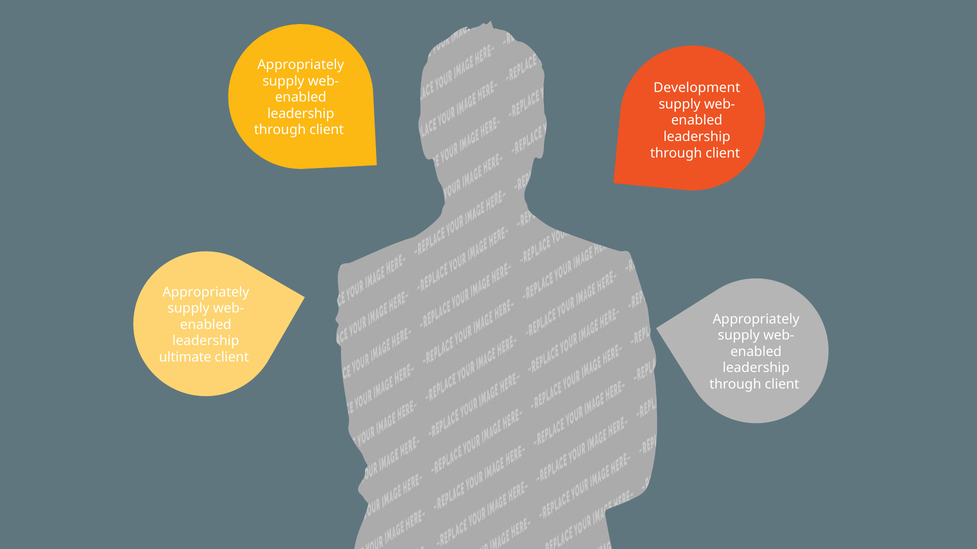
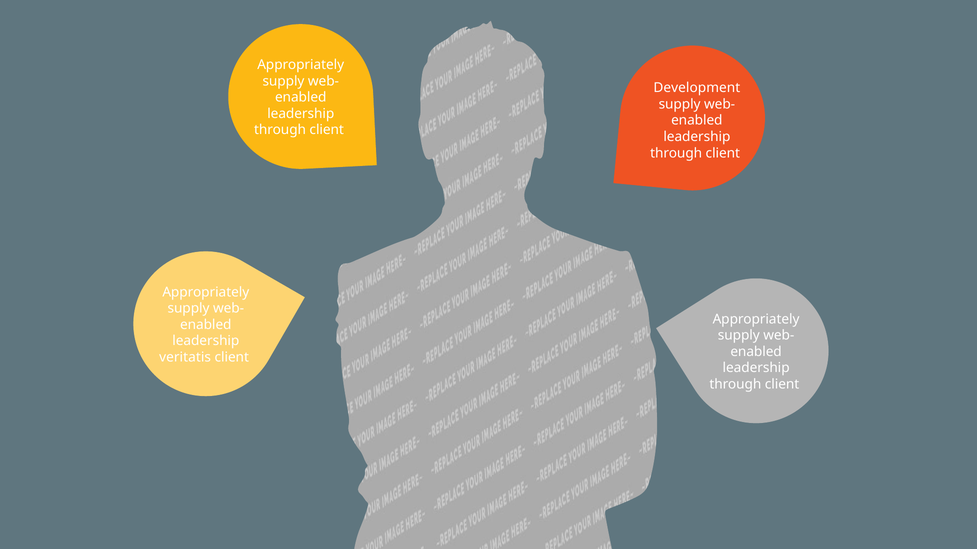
ultimate: ultimate -> veritatis
